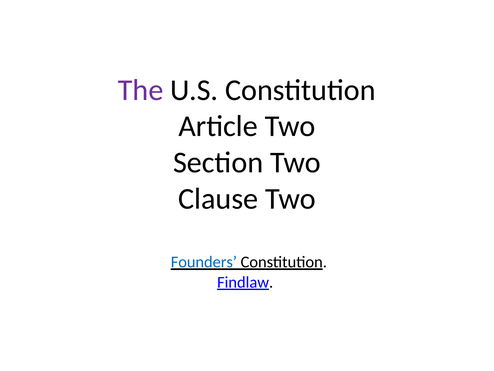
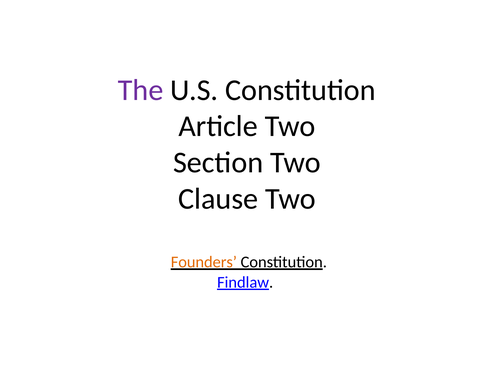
Founders colour: blue -> orange
